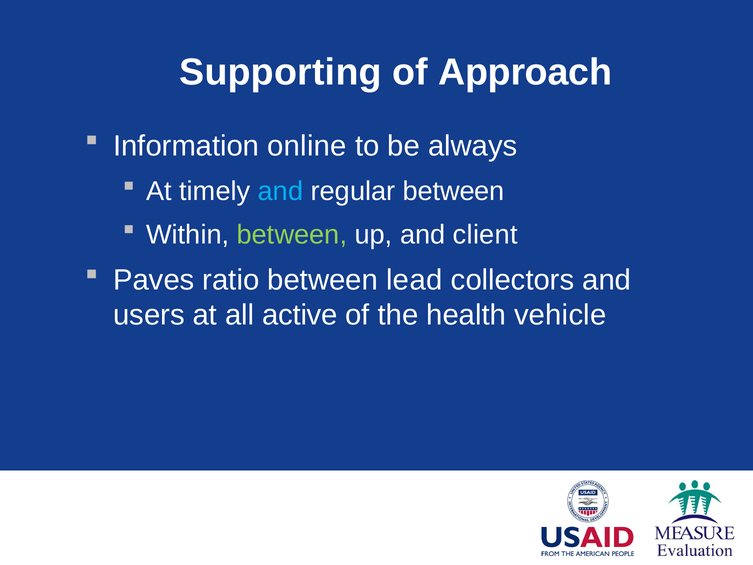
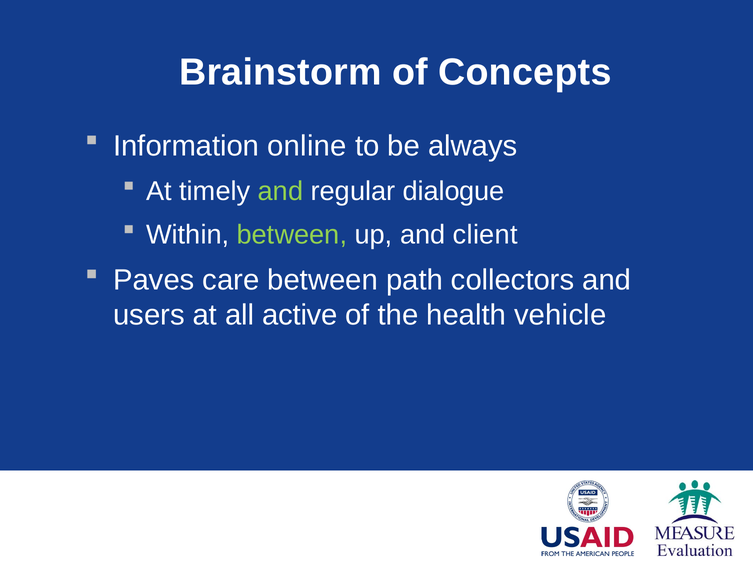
Supporting: Supporting -> Brainstorm
Approach: Approach -> Concepts
and at (281, 191) colour: light blue -> light green
regular between: between -> dialogue
ratio: ratio -> care
lead: lead -> path
